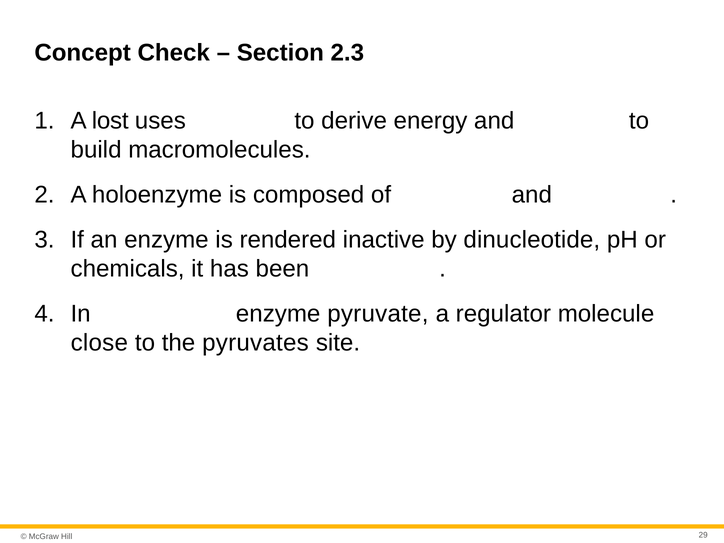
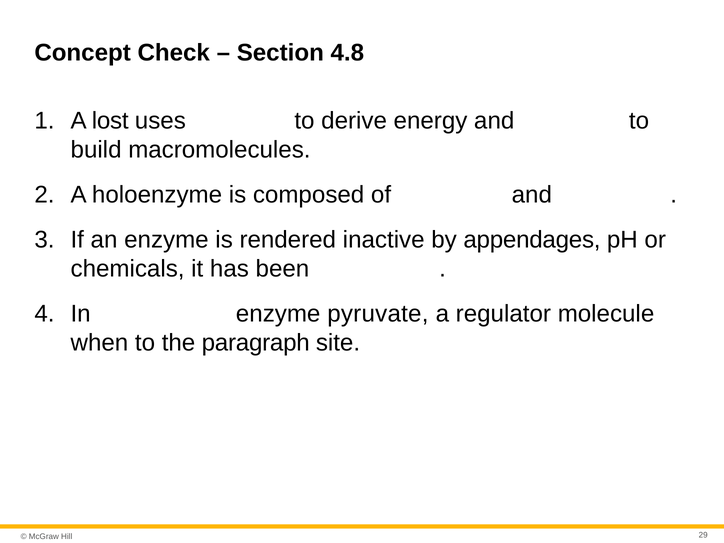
2.3: 2.3 -> 4.8
dinucleotide: dinucleotide -> appendages
close: close -> when
pyruvates: pyruvates -> paragraph
